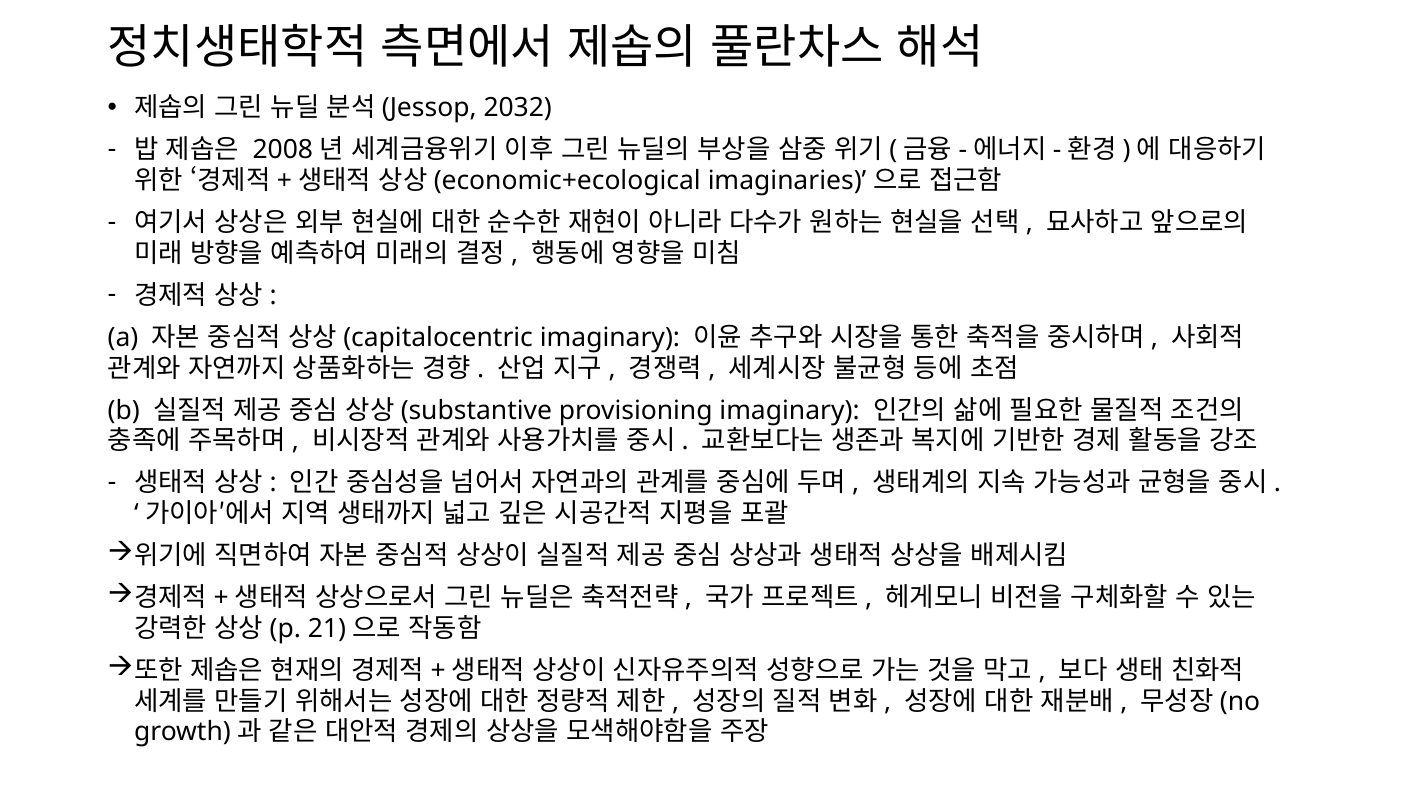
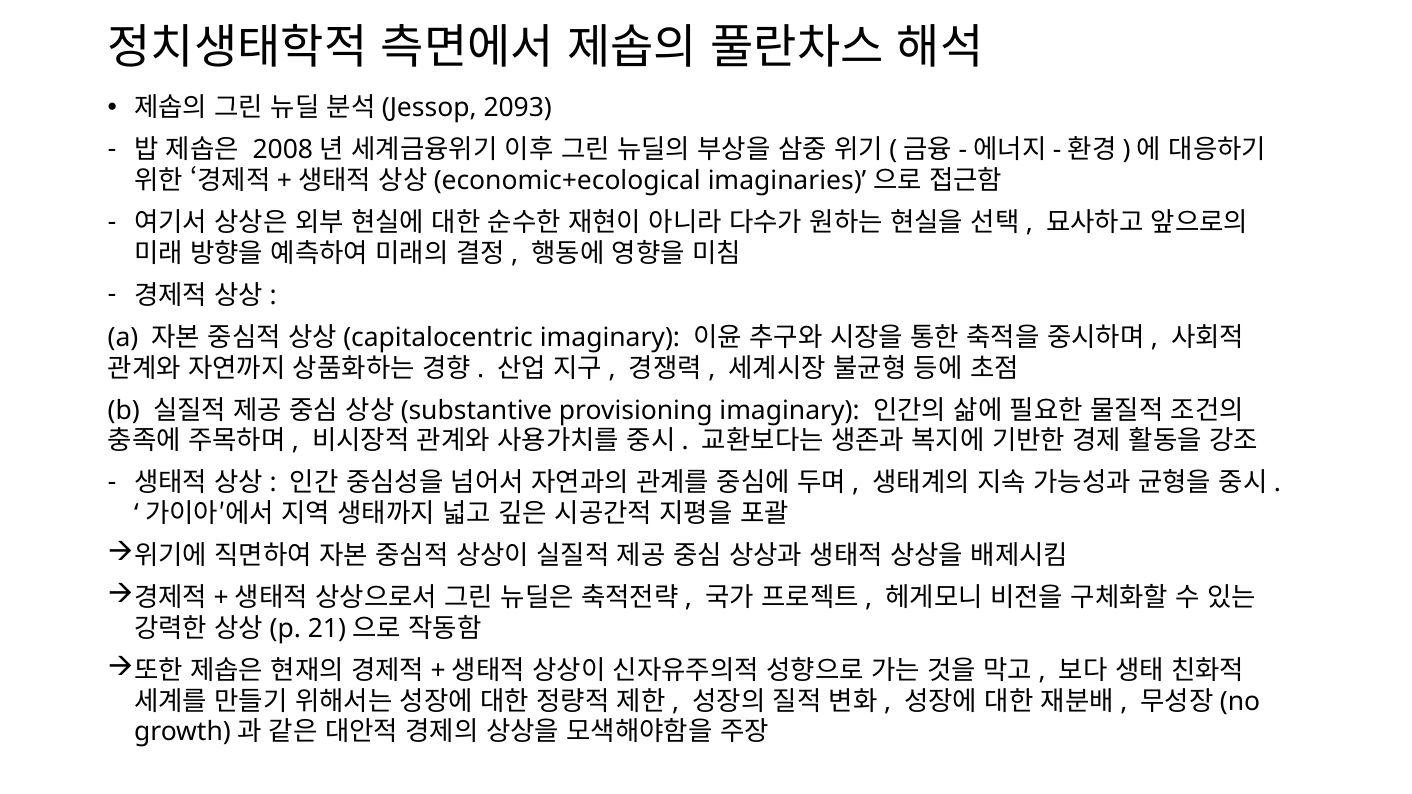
2032: 2032 -> 2093
